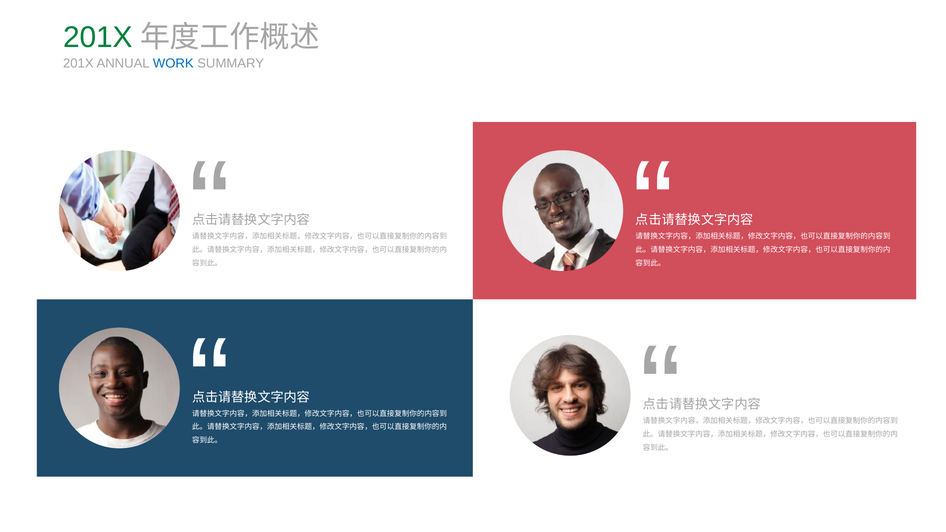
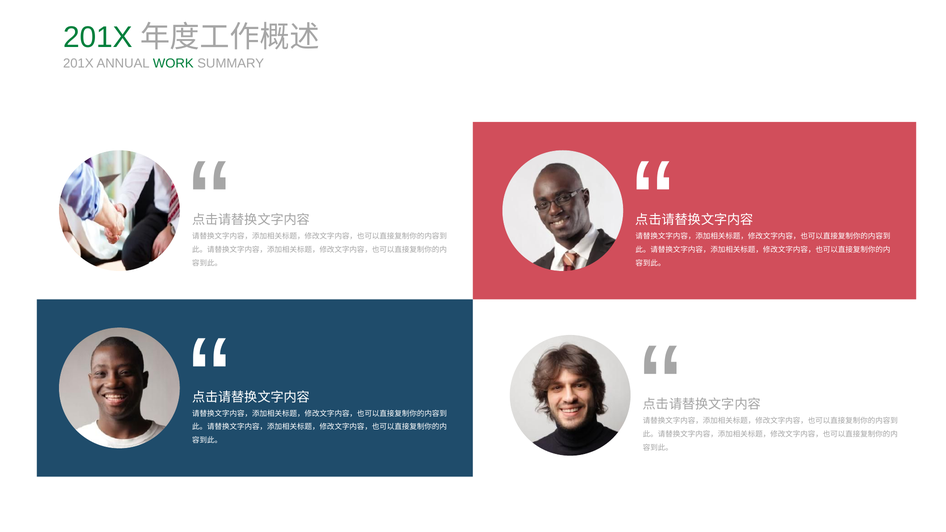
WORK colour: blue -> green
